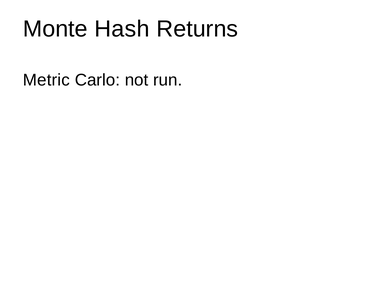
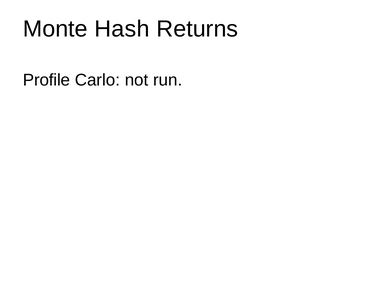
Metric: Metric -> Profile
